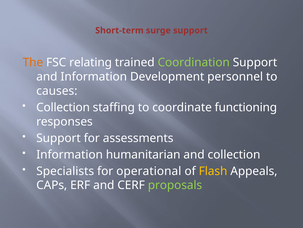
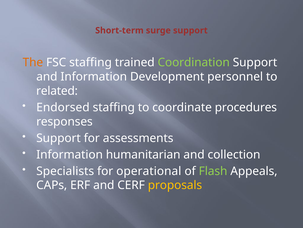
FSC relating: relating -> staffing
causes: causes -> related
Collection at (63, 107): Collection -> Endorsed
functioning: functioning -> procedures
Flash colour: yellow -> light green
proposals colour: light green -> yellow
